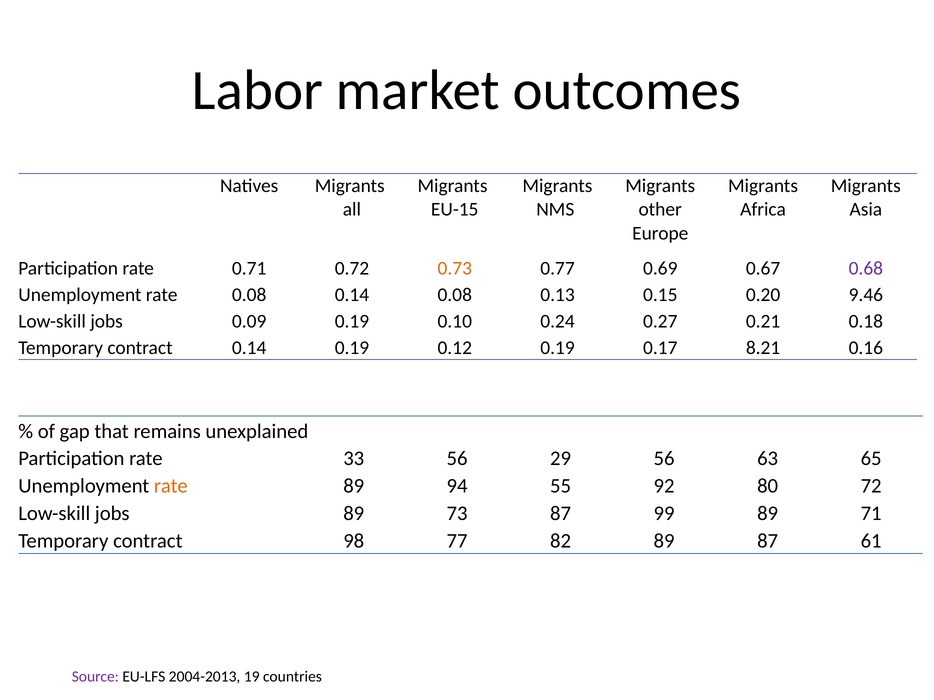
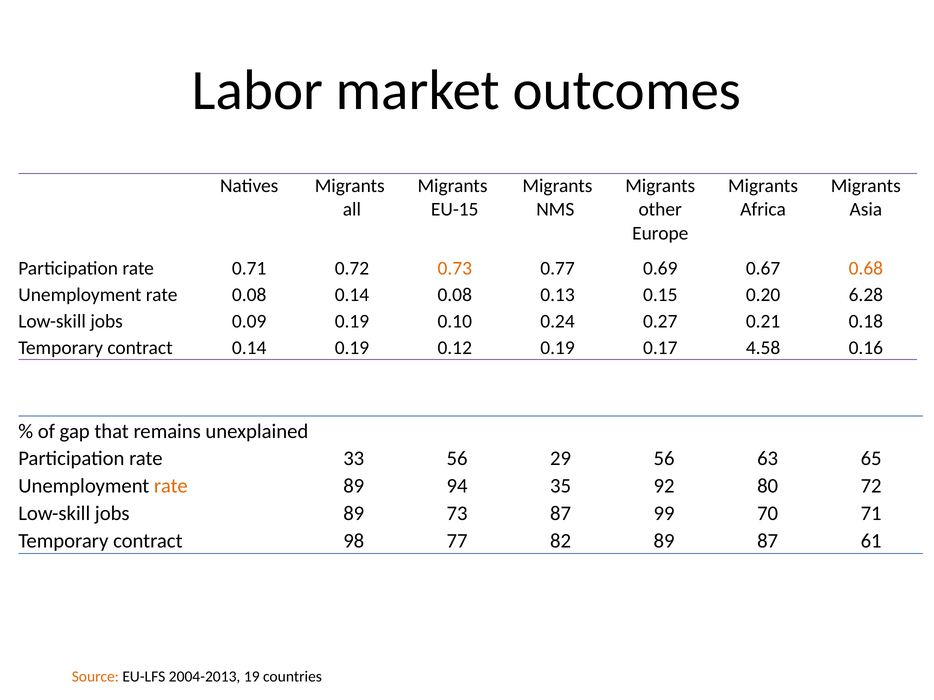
0.68 colour: purple -> orange
9.46: 9.46 -> 6.28
8.21: 8.21 -> 4.58
55: 55 -> 35
99 89: 89 -> 70
Source colour: purple -> orange
